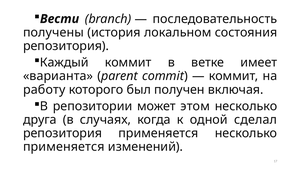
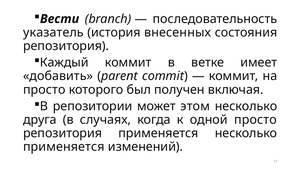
получены: получены -> указатель
локальном: локальном -> внесенных
варианта: варианта -> добавить
работу at (44, 89): работу -> просто
одной сделал: сделал -> просто
